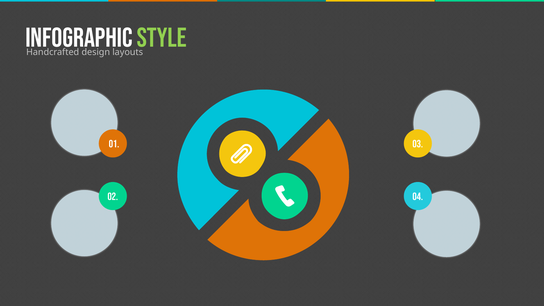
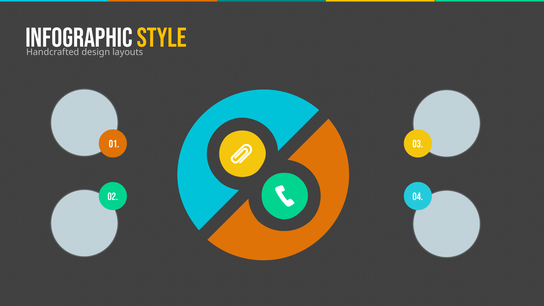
STYLE colour: light green -> yellow
